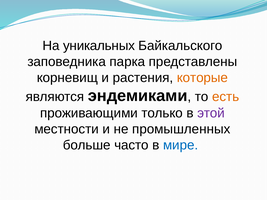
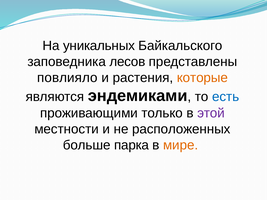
парка: парка -> лесов
корневищ: корневищ -> повлияло
есть colour: orange -> blue
промышленных: промышленных -> расположенных
часто: часто -> парка
мире colour: blue -> orange
